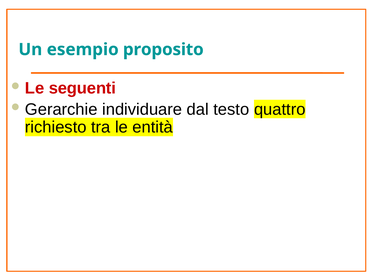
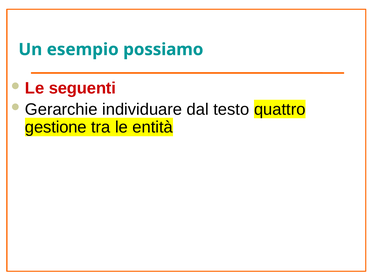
proposito: proposito -> possiamo
richiesto: richiesto -> gestione
